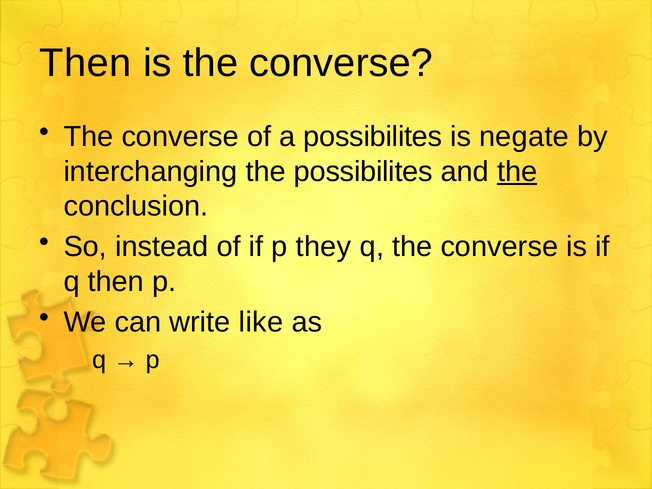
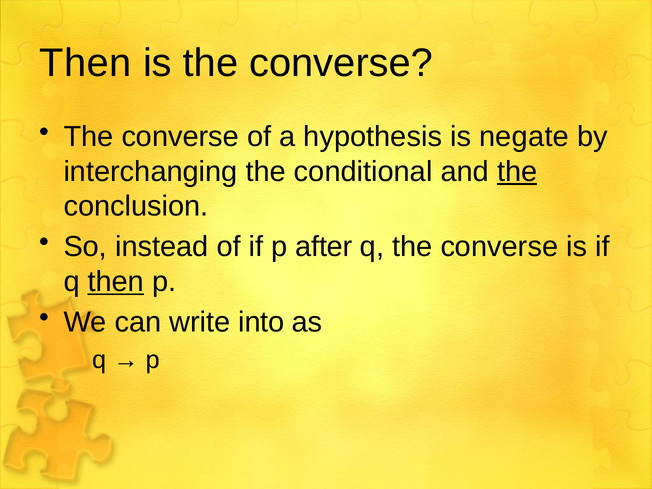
a possibilites: possibilites -> hypothesis
the possibilites: possibilites -> conditional
they: they -> after
then at (116, 282) underline: none -> present
like: like -> into
